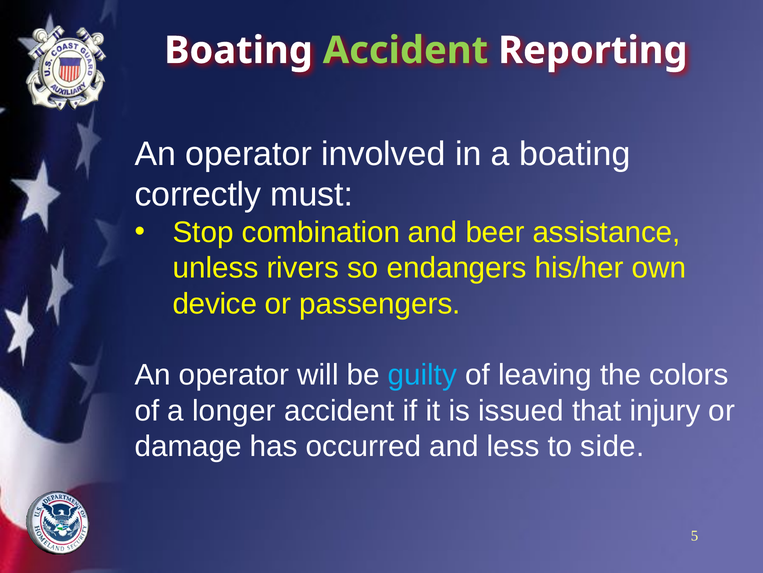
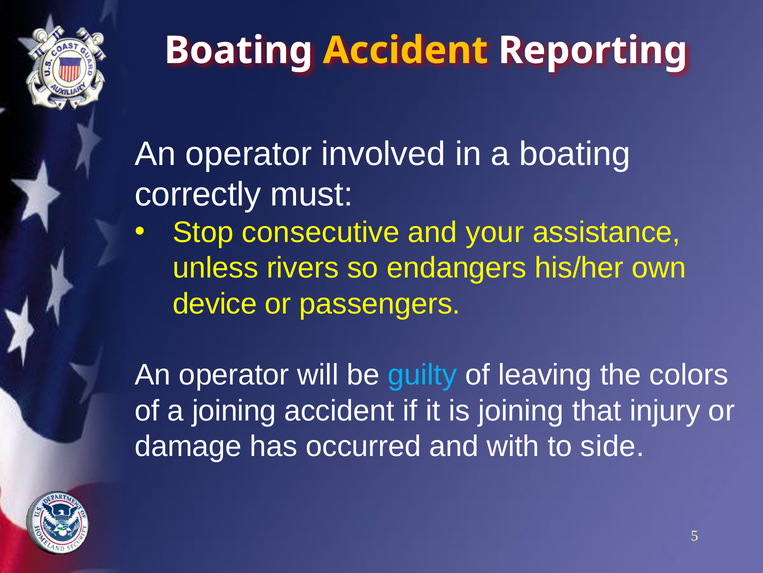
Accident at (405, 50) colour: light green -> yellow
combination: combination -> consecutive
beer: beer -> your
a longer: longer -> joining
is issued: issued -> joining
less: less -> with
